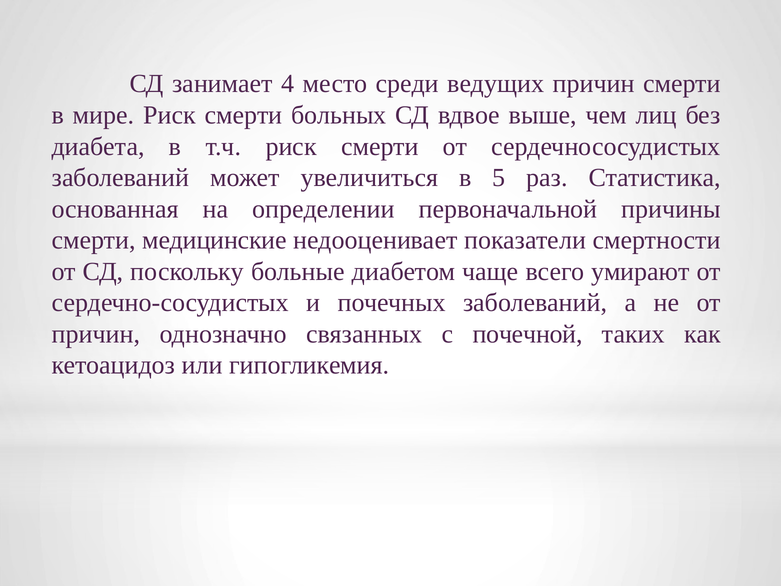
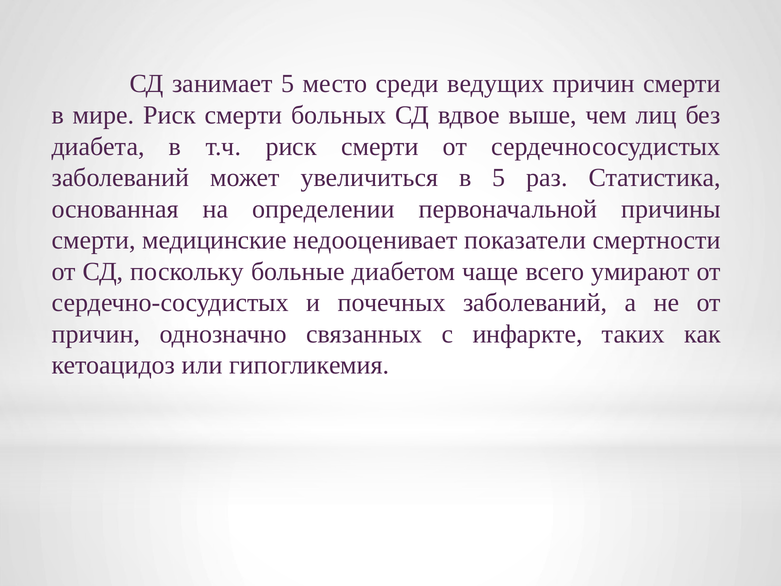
занимает 4: 4 -> 5
почечной: почечной -> инфаркте
